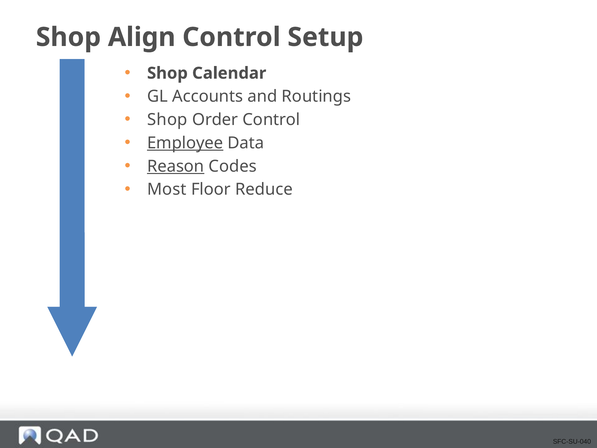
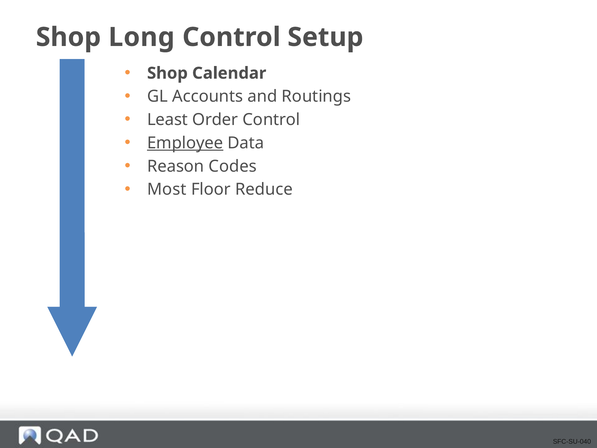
Align: Align -> Long
Shop at (167, 120): Shop -> Least
Reason underline: present -> none
